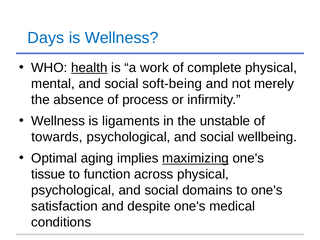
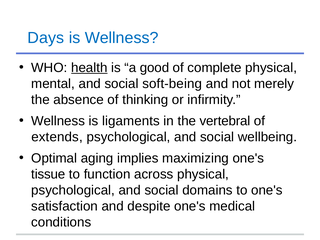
work: work -> good
process: process -> thinking
unstable: unstable -> vertebral
towards: towards -> extends
maximizing underline: present -> none
